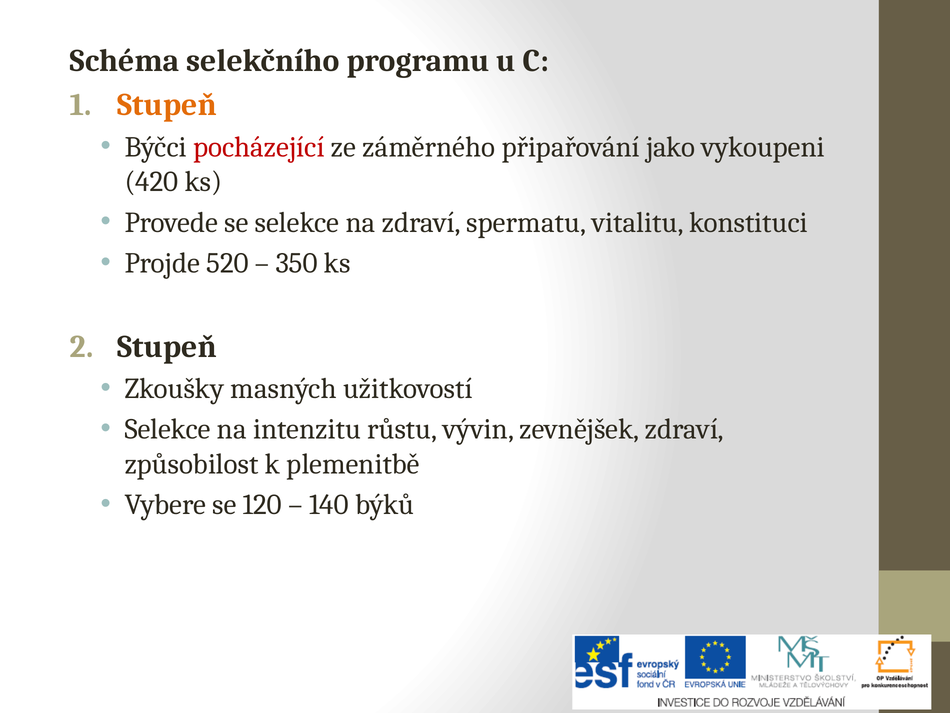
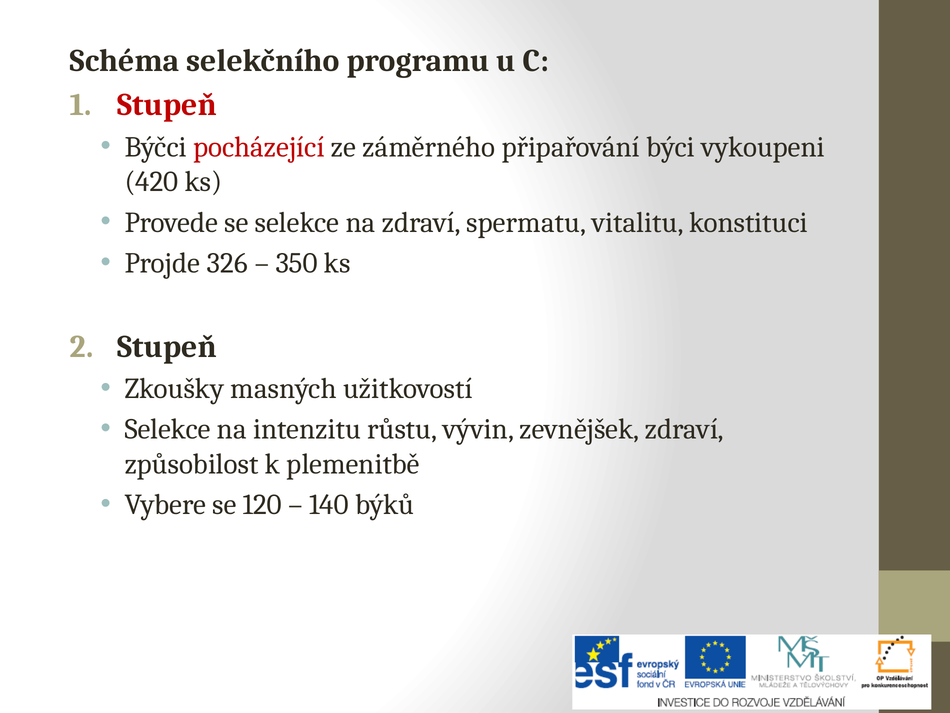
Stupeň at (167, 105) colour: orange -> red
jako: jako -> býci
520: 520 -> 326
